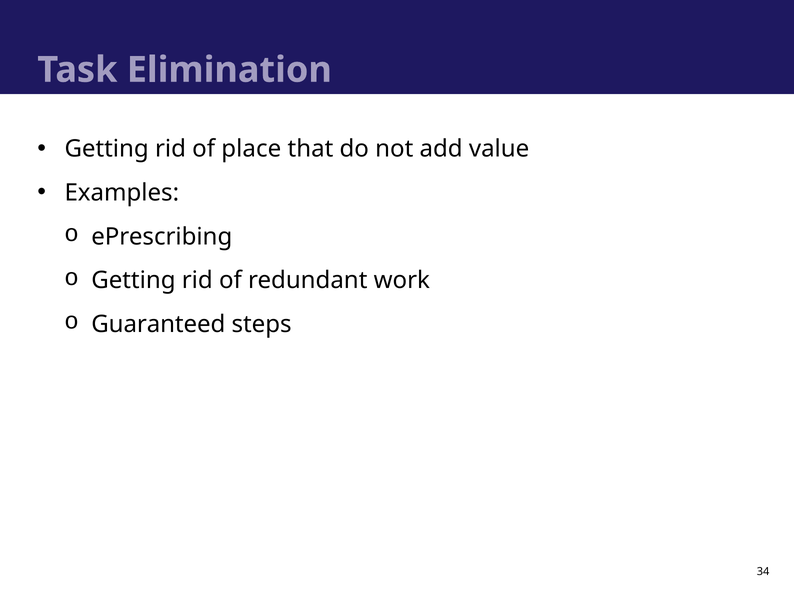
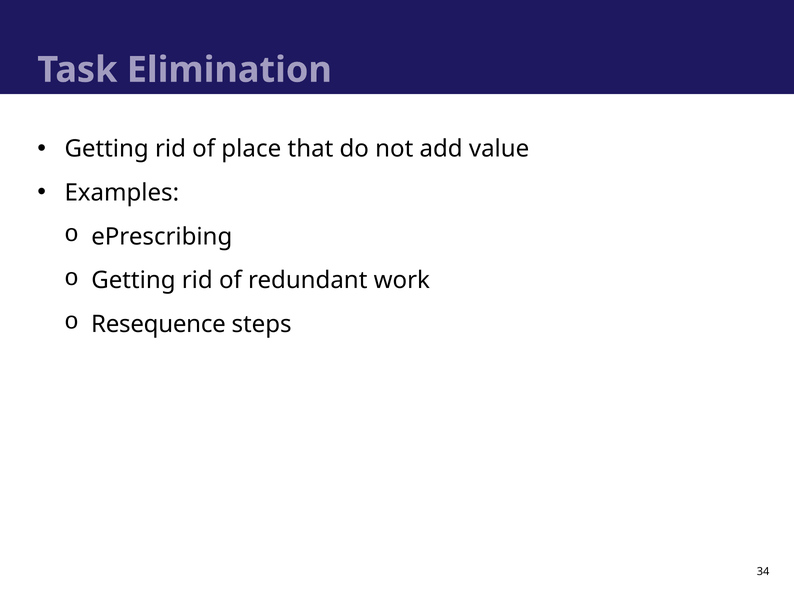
Guaranteed: Guaranteed -> Resequence
